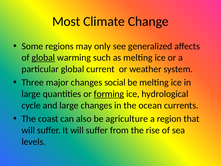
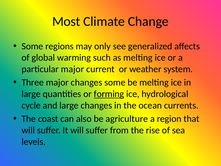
global at (43, 58) underline: present -> none
particular global: global -> major
changes social: social -> some
